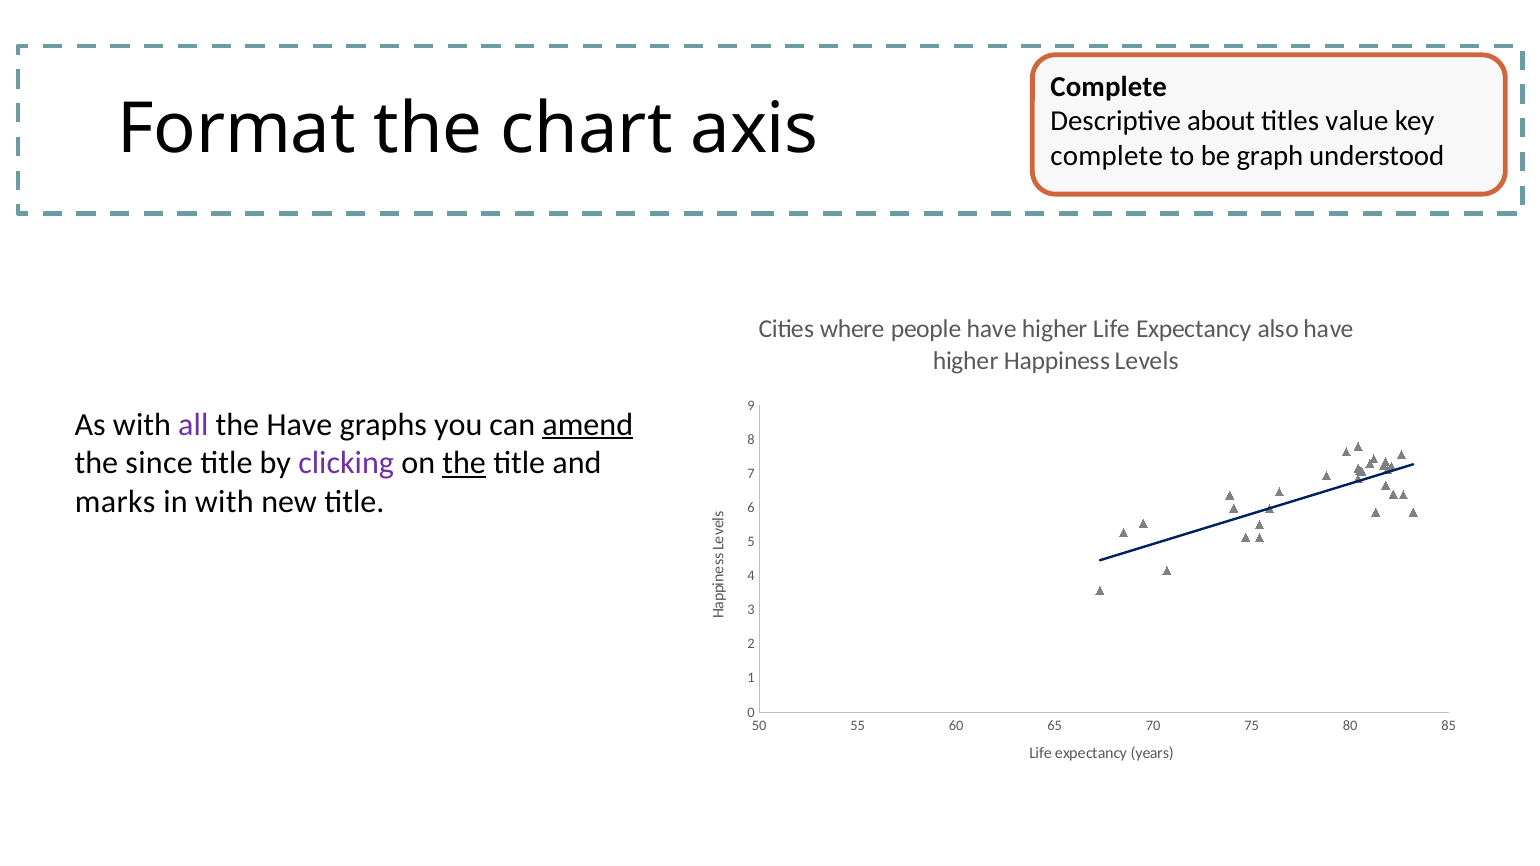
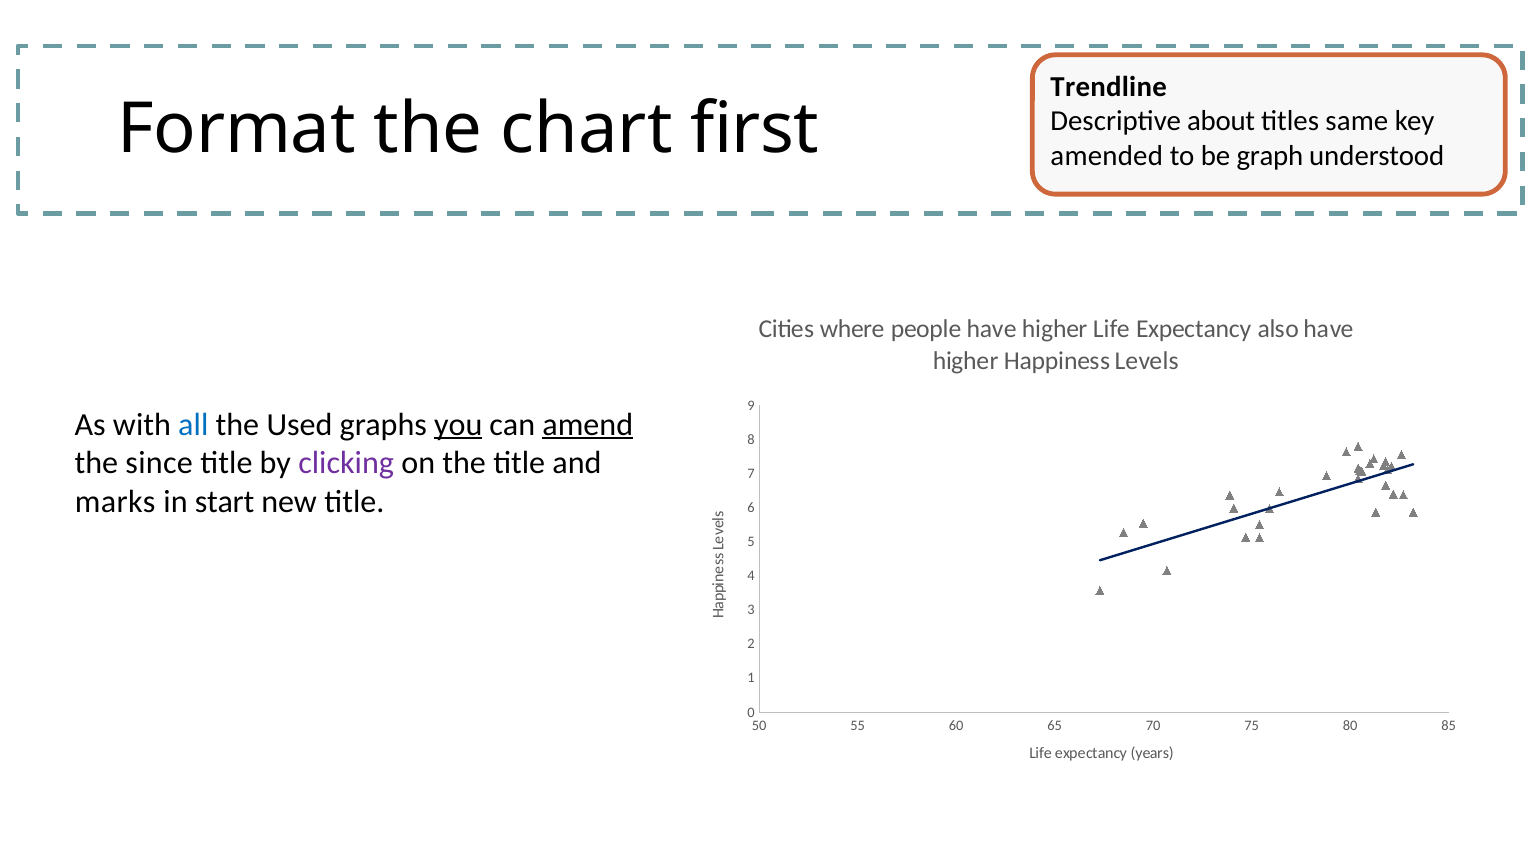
Complete at (1109, 87): Complete -> Trendline
value: value -> same
axis: axis -> first
complete at (1107, 156): complete -> amended
all colour: purple -> blue
the Have: Have -> Used
you underline: none -> present
the at (464, 463) underline: present -> none
in with: with -> start
